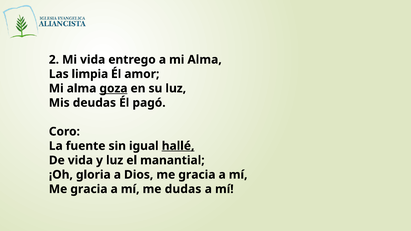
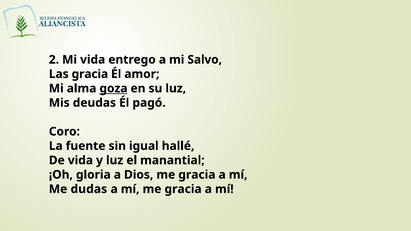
a mi Alma: Alma -> Salvo
Las limpia: limpia -> gracia
hallé underline: present -> none
gracia at (89, 189): gracia -> dudas
mí me dudas: dudas -> gracia
